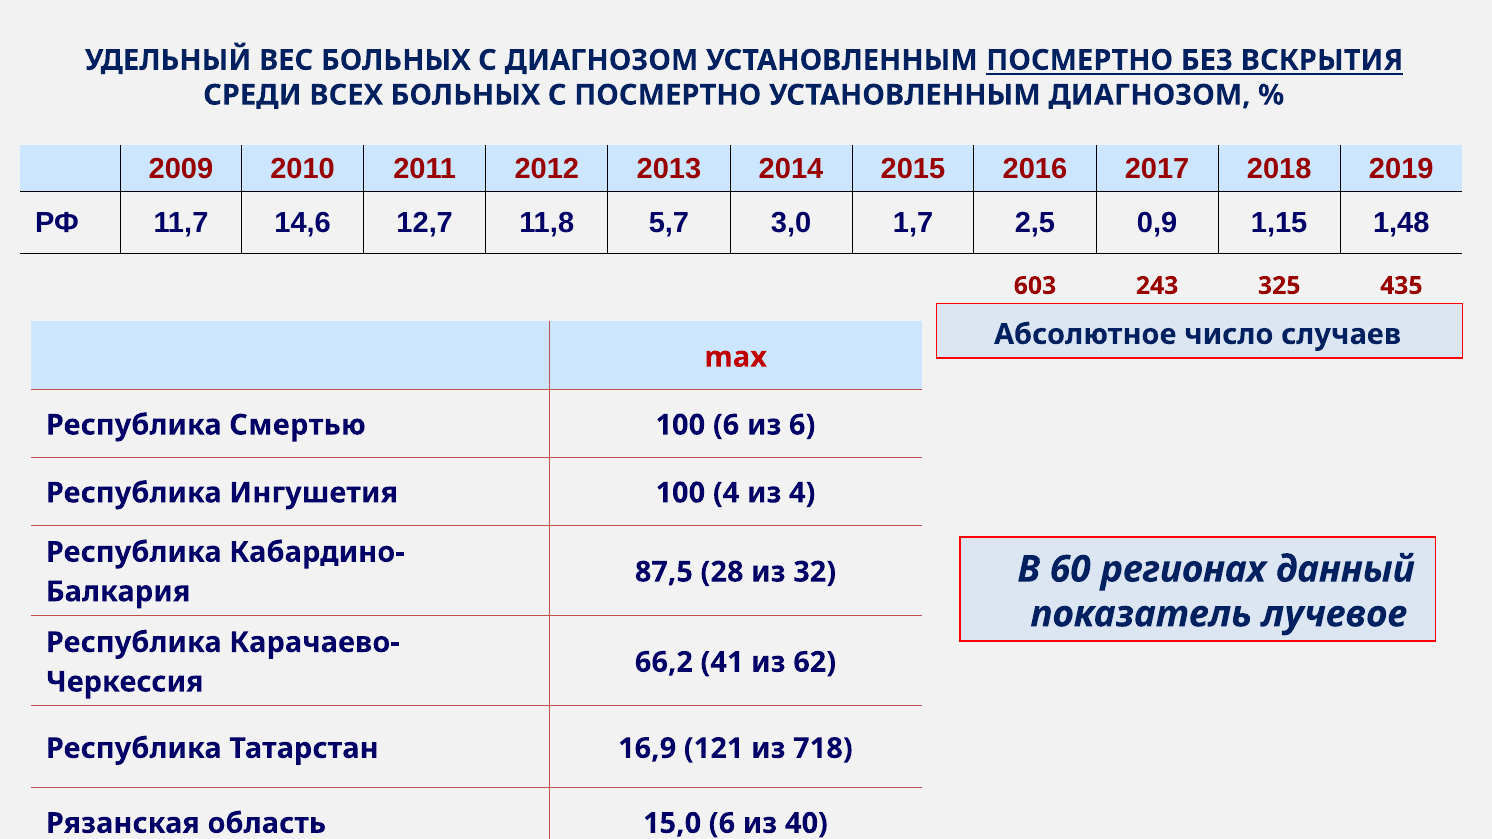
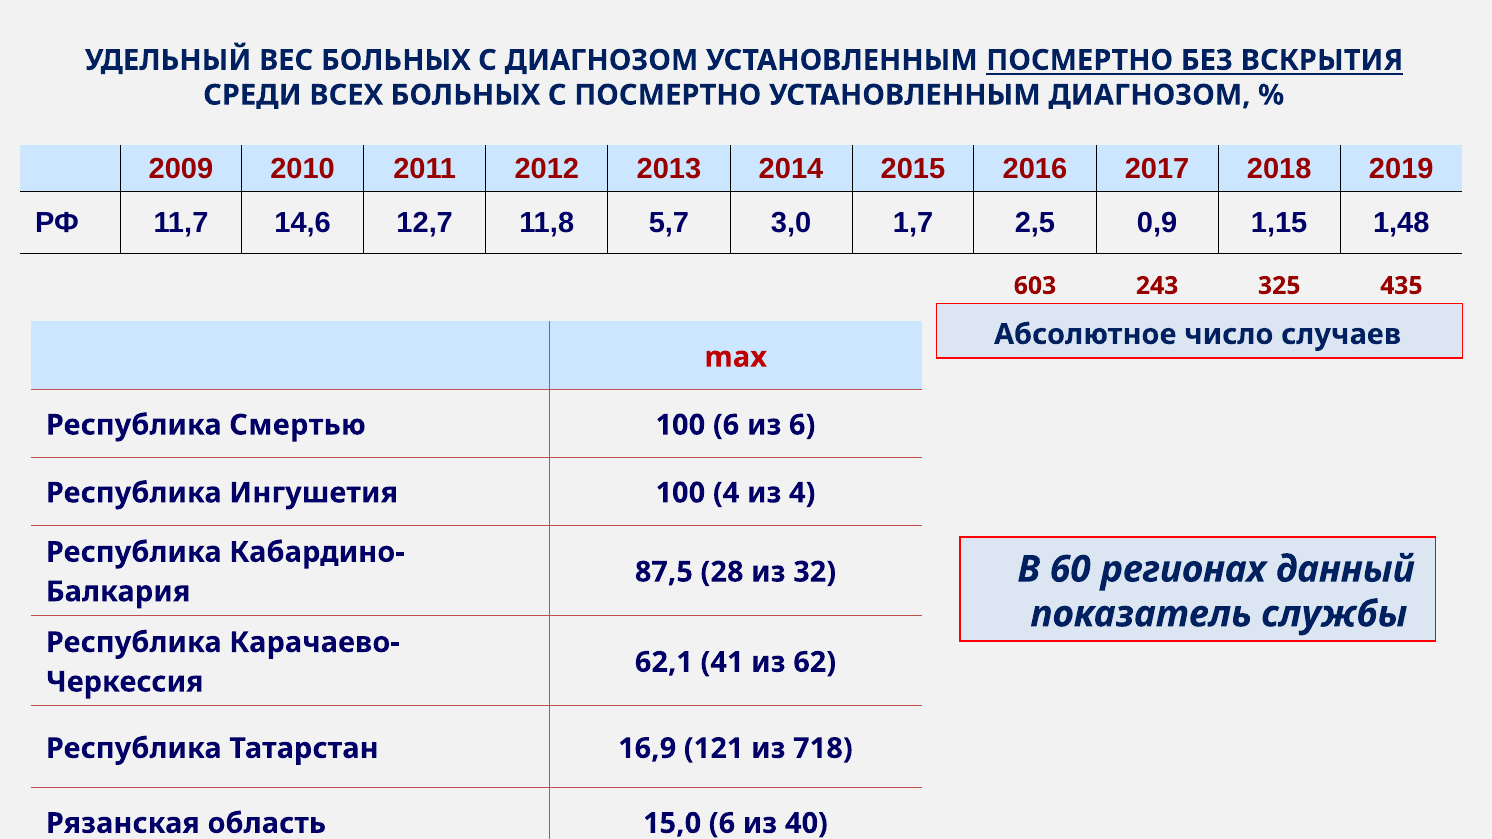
лучевое: лучевое -> службы
66,2: 66,2 -> 62,1
